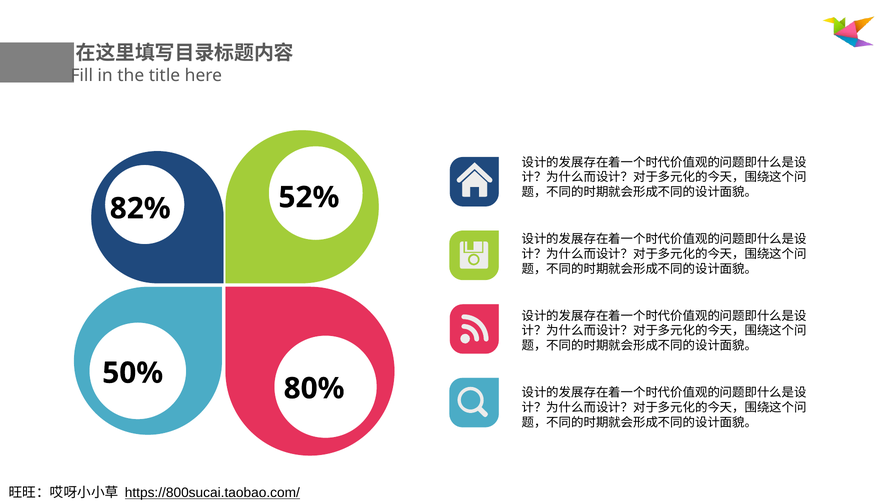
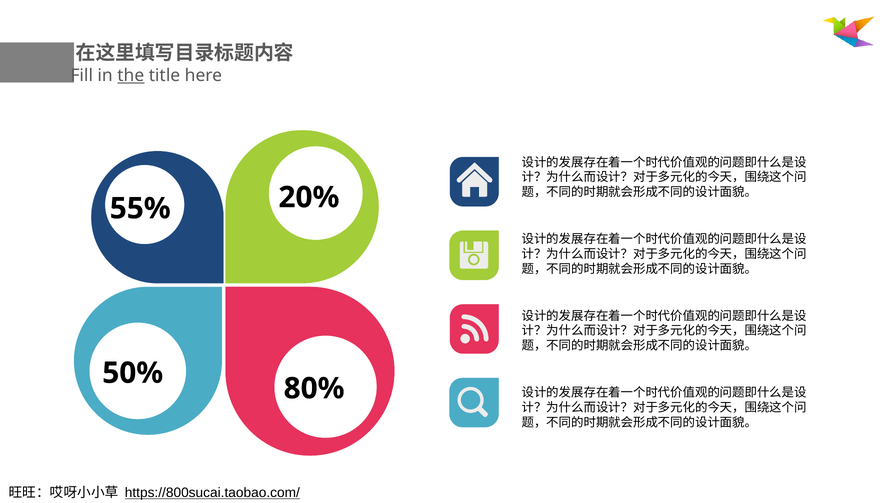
the underline: none -> present
52%: 52% -> 20%
82%: 82% -> 55%
